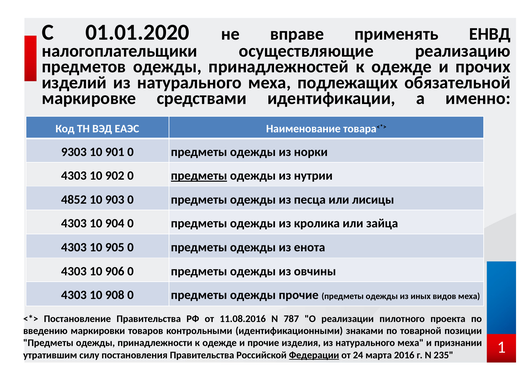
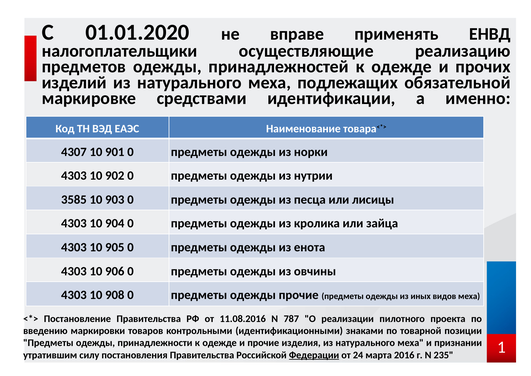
9303: 9303 -> 4307
предметы at (199, 175) underline: present -> none
4852: 4852 -> 3585
